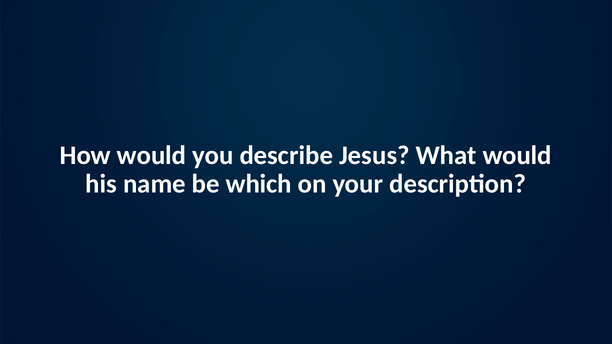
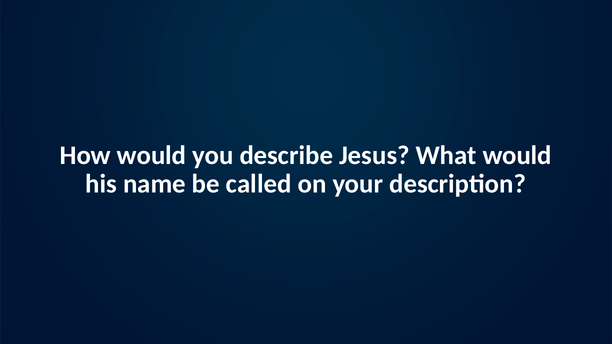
which: which -> called
